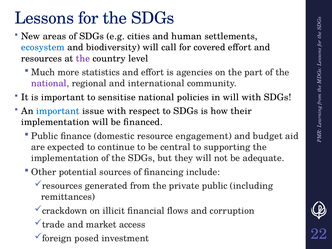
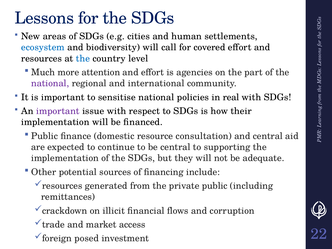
the at (83, 58) colour: purple -> blue
statistics: statistics -> attention
in will: will -> real
important at (58, 111) colour: blue -> purple
engagement: engagement -> consultation
and budget: budget -> central
